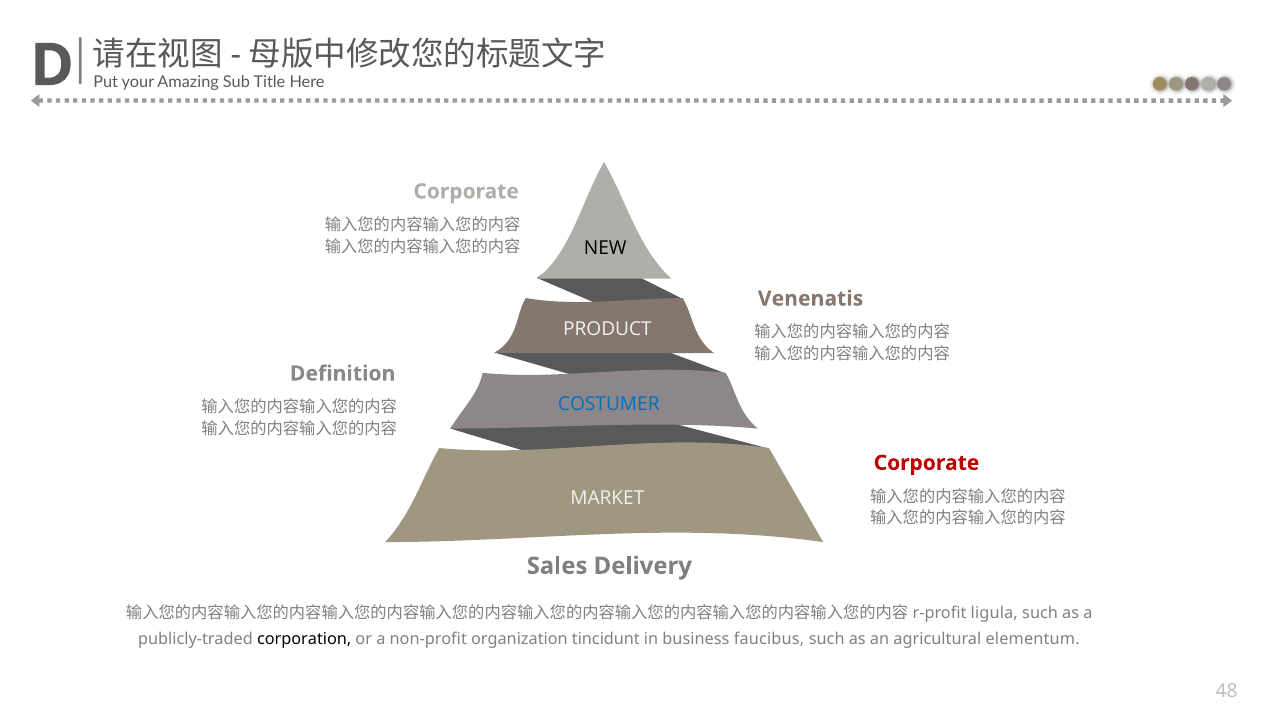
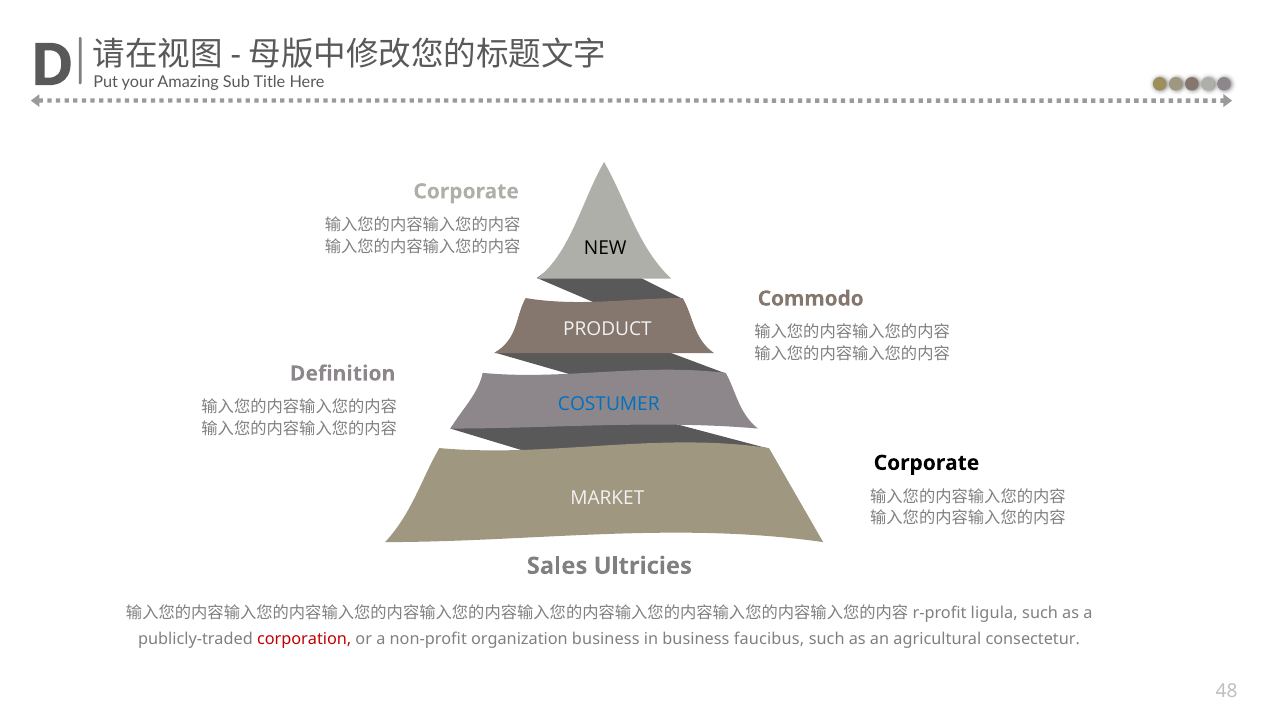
Venenatis: Venenatis -> Commodo
Corporate at (926, 463) colour: red -> black
Delivery: Delivery -> Ultricies
corporation colour: black -> red
organization tincidunt: tincidunt -> business
elementum: elementum -> consectetur
